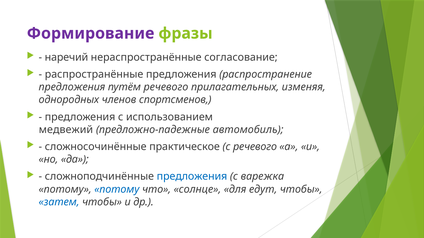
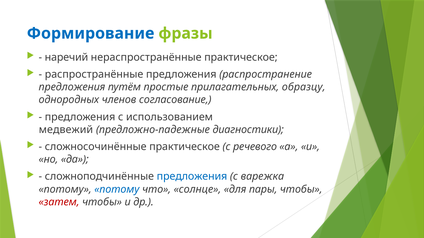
Формирование colour: purple -> blue
нераспространённые согласование: согласование -> практическое
путём речевого: речевого -> простые
изменяя: изменяя -> образцу
спортсменов: спортсменов -> согласование
автомобиль: автомобиль -> диагностики
едут: едут -> пары
затем colour: blue -> red
